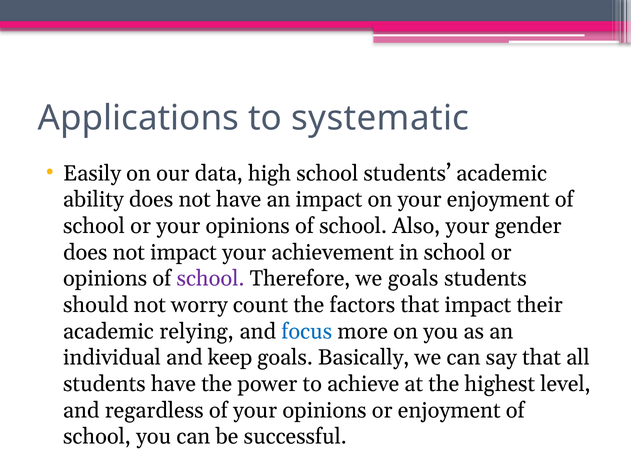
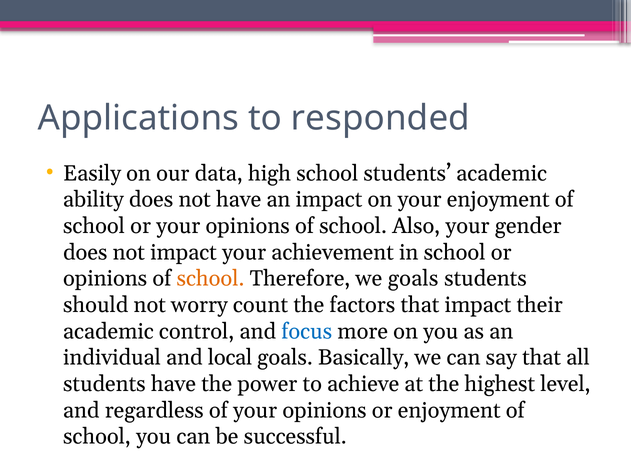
systematic: systematic -> responded
school at (210, 278) colour: purple -> orange
relying: relying -> control
keep: keep -> local
